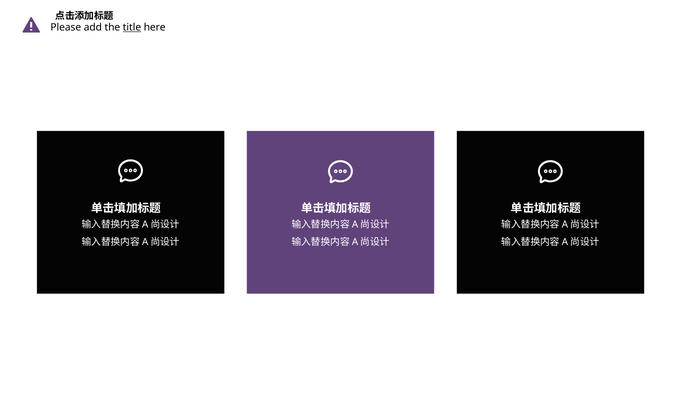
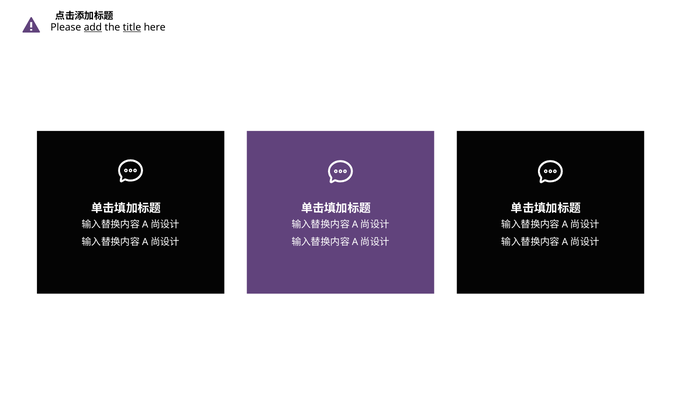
add underline: none -> present
